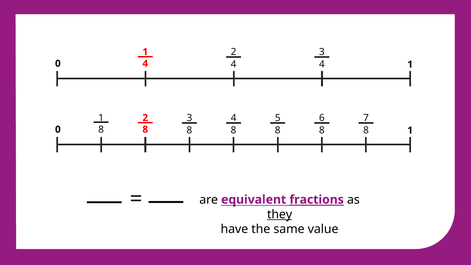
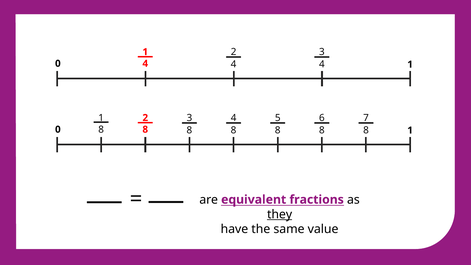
fractions underline: present -> none
